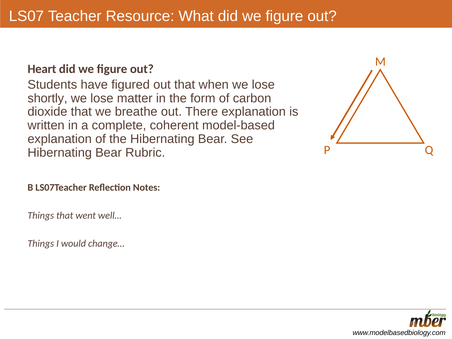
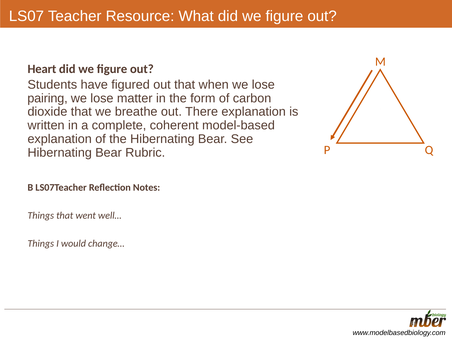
shortly: shortly -> pairing
